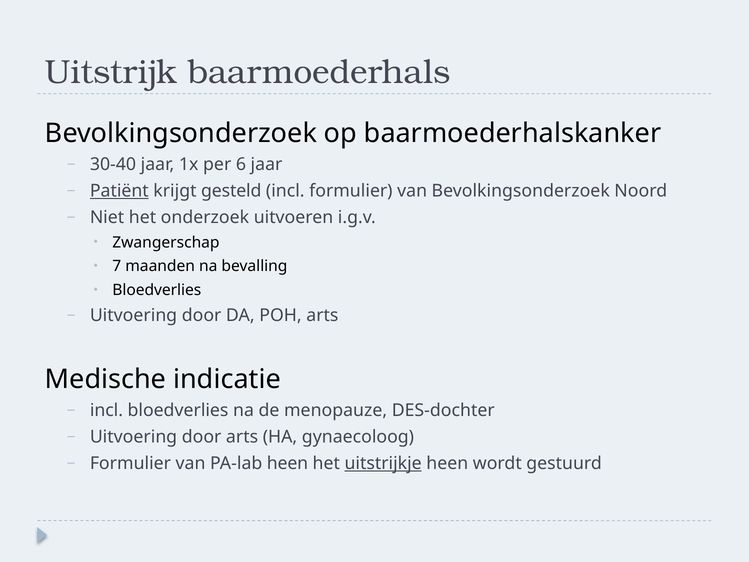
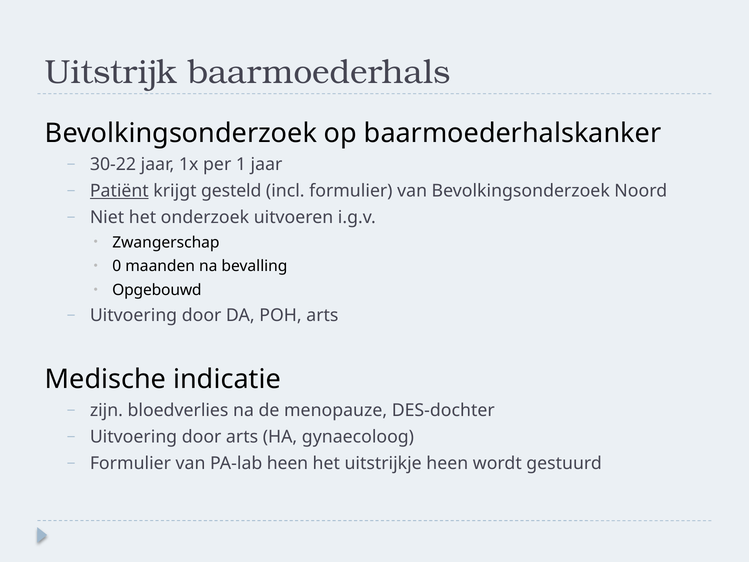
30-40: 30-40 -> 30-22
6: 6 -> 1
7: 7 -> 0
Bloedverlies at (157, 290): Bloedverlies -> Opgebouwd
incl at (106, 410): incl -> zijn
uitstrijkje underline: present -> none
